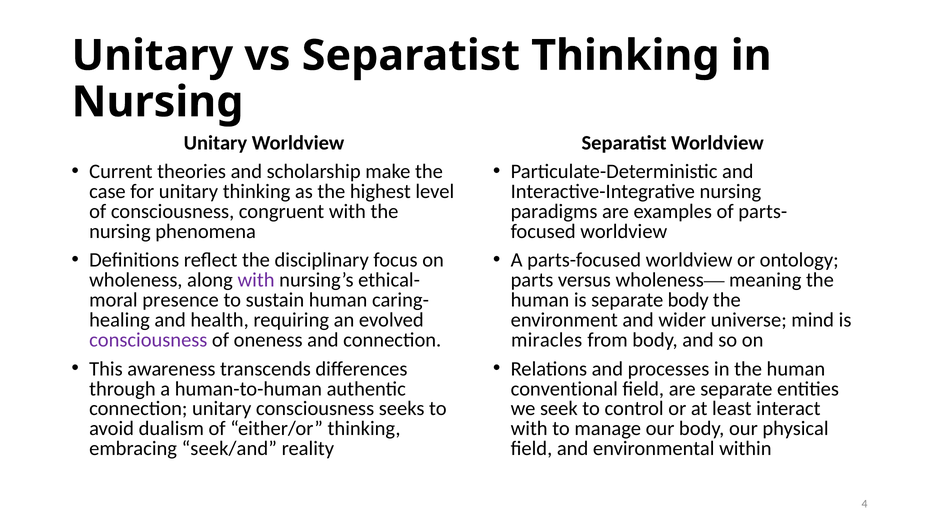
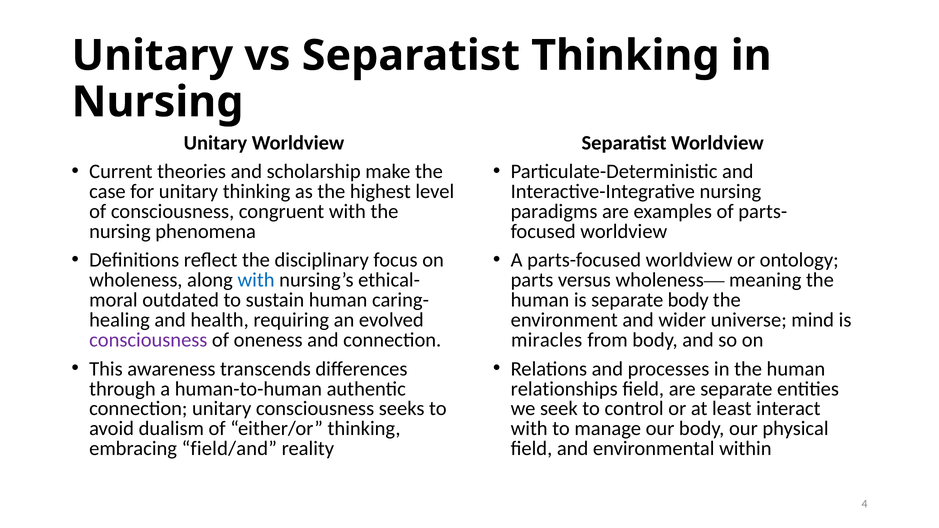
with at (256, 280) colour: purple -> blue
presence: presence -> outdated
conventional: conventional -> relationships
seek/and: seek/and -> field/and
